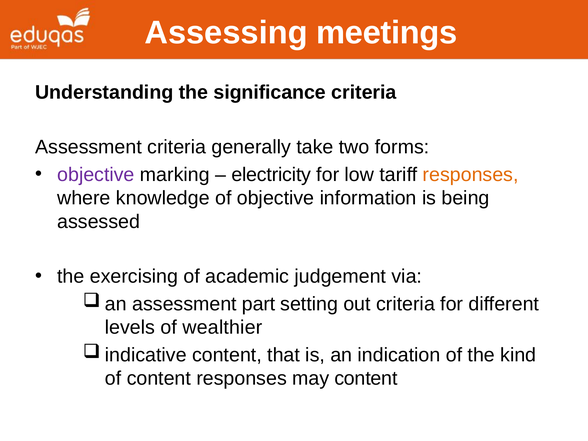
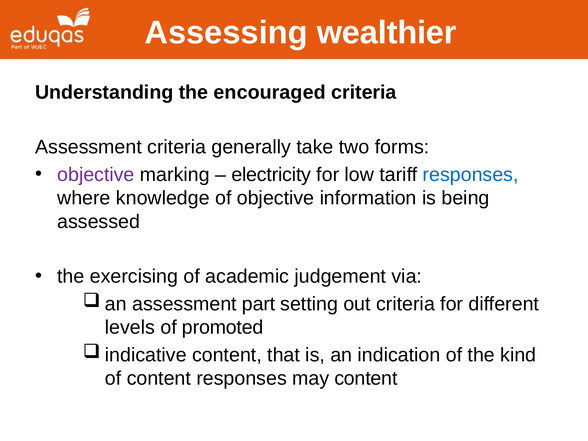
meetings: meetings -> wealthier
significance: significance -> encouraged
responses at (471, 175) colour: orange -> blue
wealthier: wealthier -> promoted
